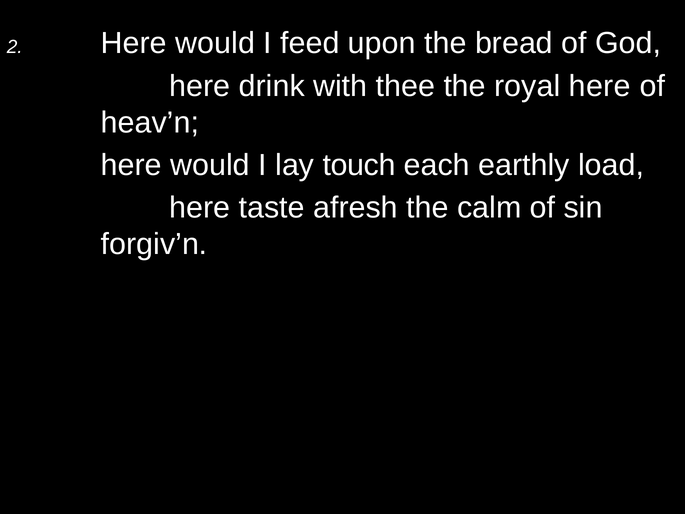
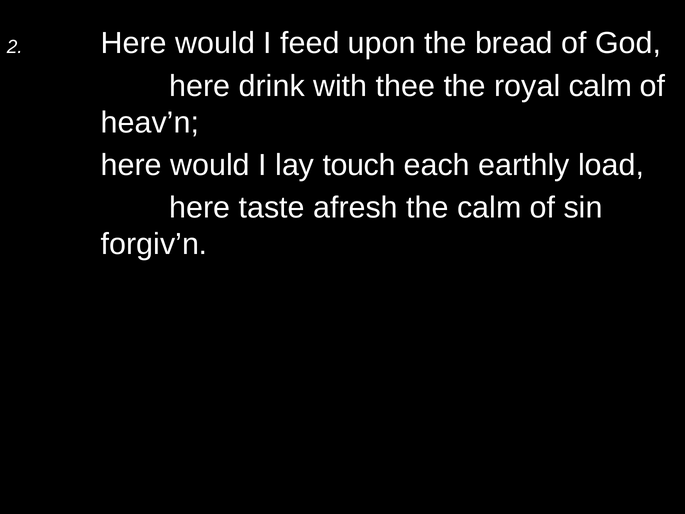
royal here: here -> calm
